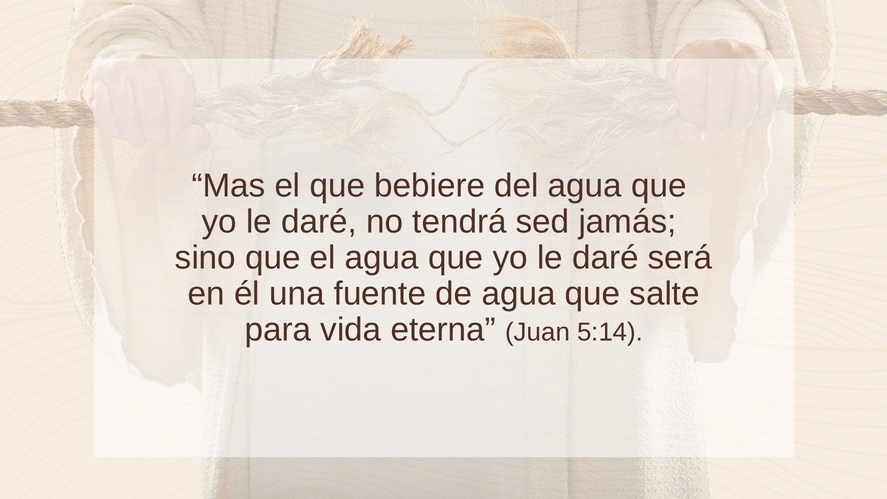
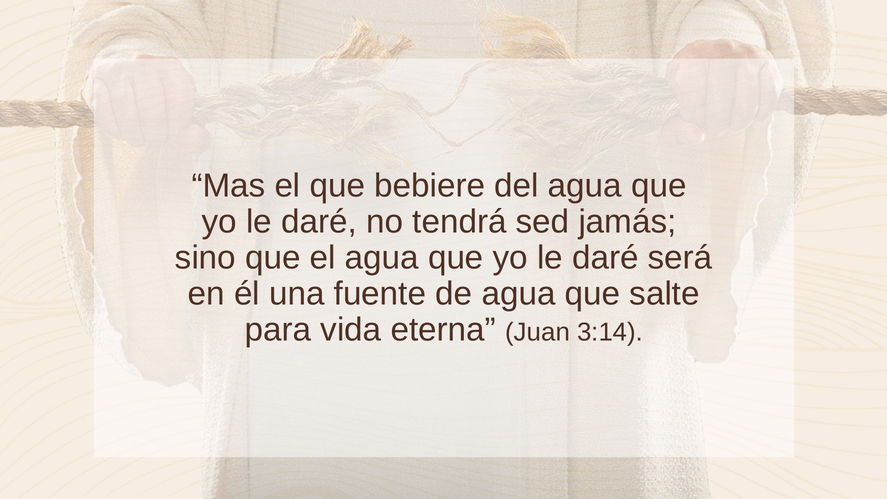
5:14: 5:14 -> 3:14
